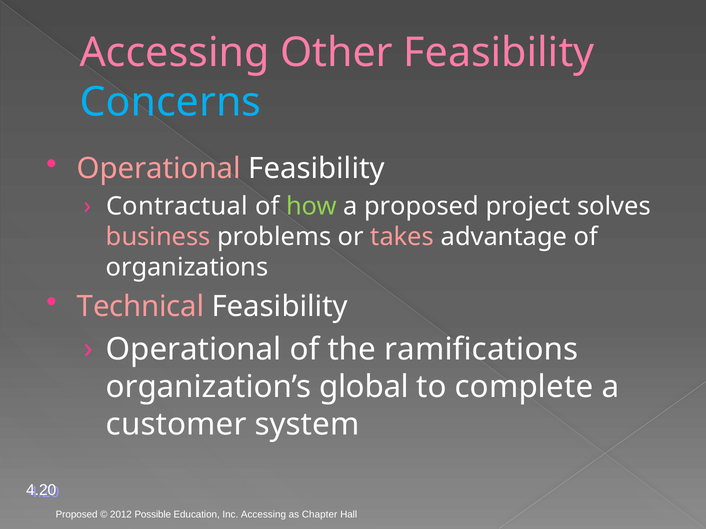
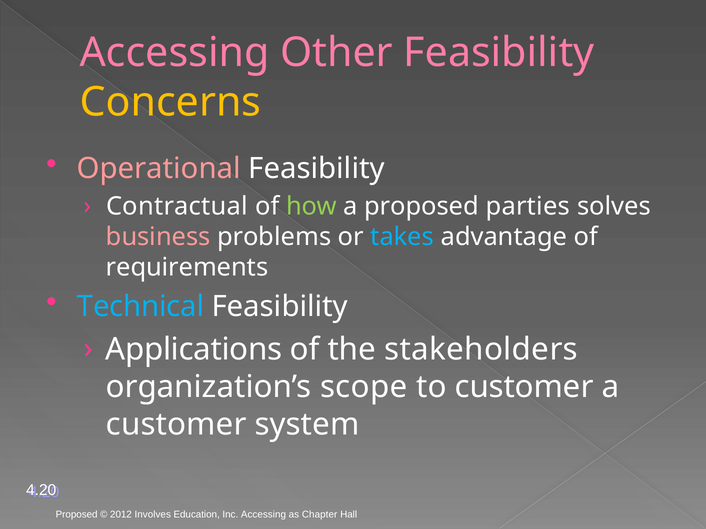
Concerns colour: light blue -> yellow
project: project -> parties
takes colour: pink -> light blue
organizations: organizations -> requirements
Technical colour: pink -> light blue
Operational at (194, 350): Operational -> Applications
ramifications: ramifications -> stakeholders
global: global -> scope
to complete: complete -> customer
Possible: Possible -> Involves
